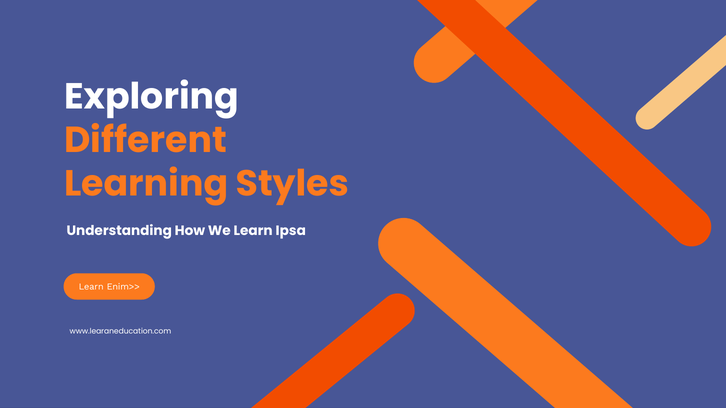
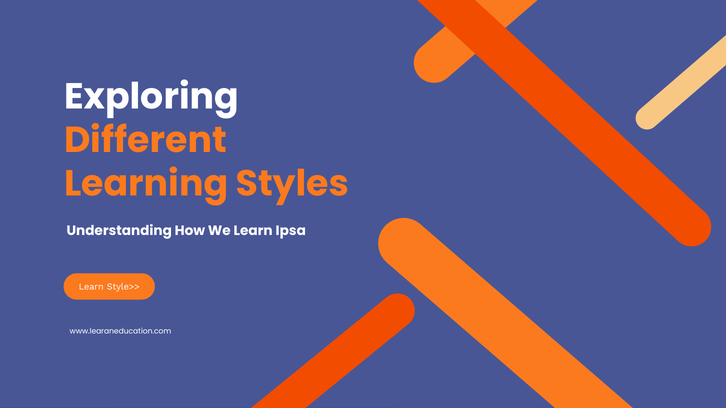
Enim>>: Enim>> -> Style>>
